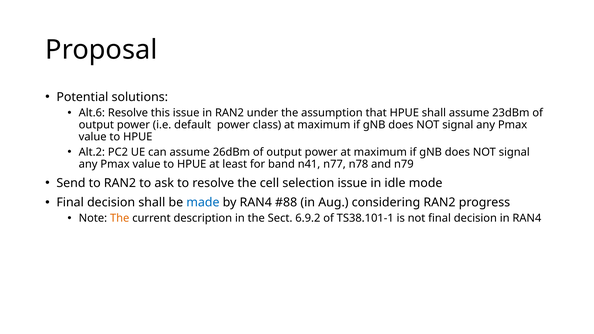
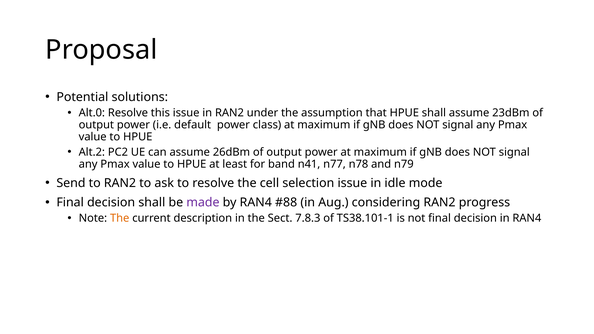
Alt.6: Alt.6 -> Alt.0
made colour: blue -> purple
6.9.2: 6.9.2 -> 7.8.3
